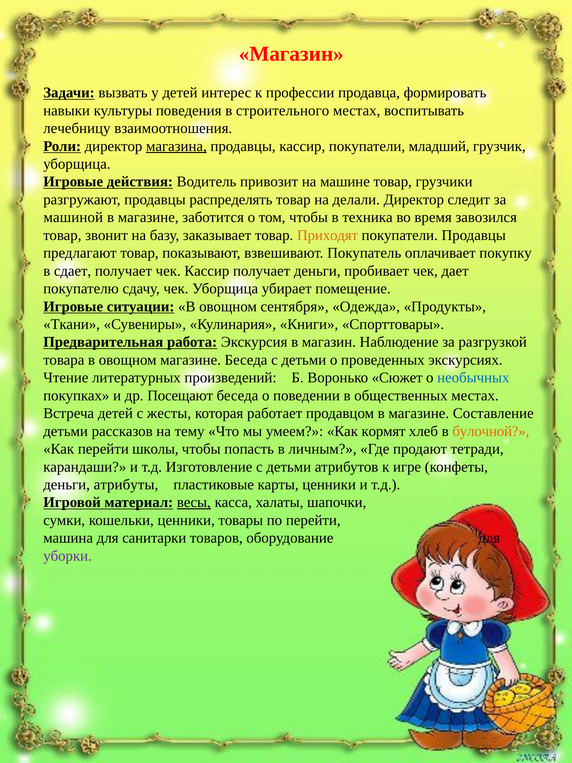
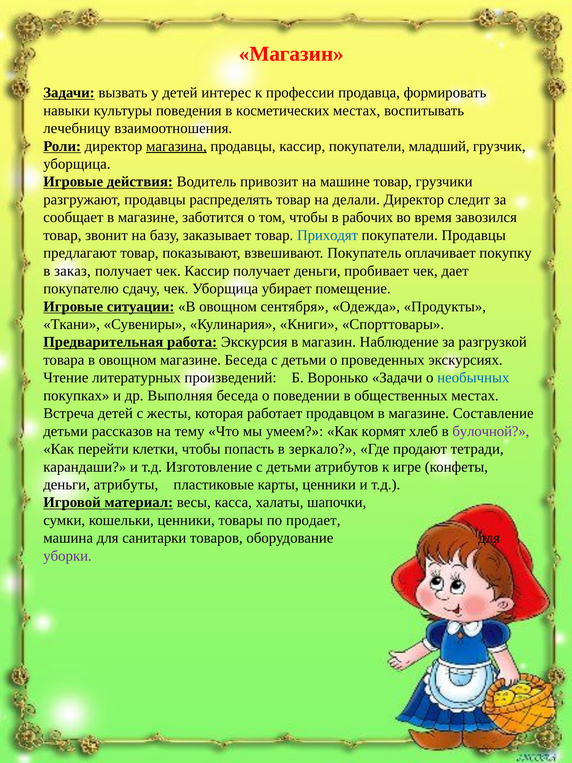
строительного: строительного -> косметических
машиной: машиной -> сообщает
техника: техника -> рабочих
Приходят colour: orange -> blue
сдает: сдает -> заказ
Воронько Сюжет: Сюжет -> Задачи
Посещают: Посещают -> Выполняя
булочной colour: orange -> purple
школы: школы -> клетки
личным: личным -> зеркало
весы underline: present -> none
по перейти: перейти -> продает
